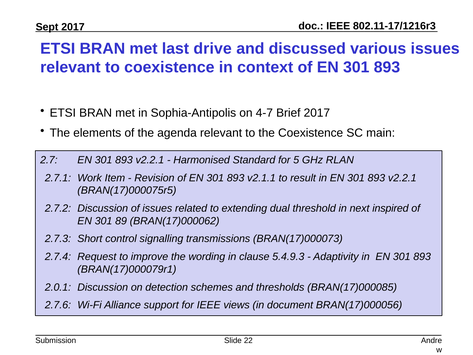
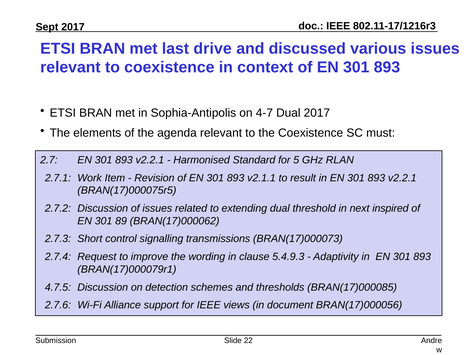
4-7 Brief: Brief -> Dual
main: main -> must
2.0.1: 2.0.1 -> 4.7.5
